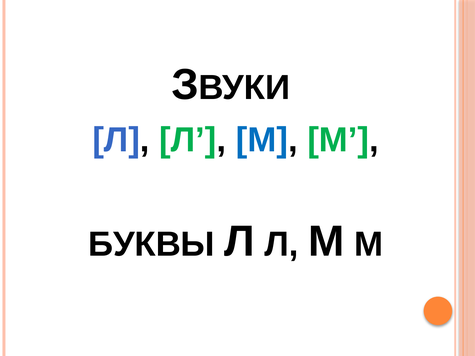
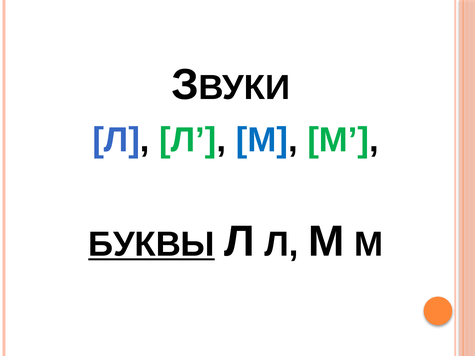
БУКВЫ underline: none -> present
